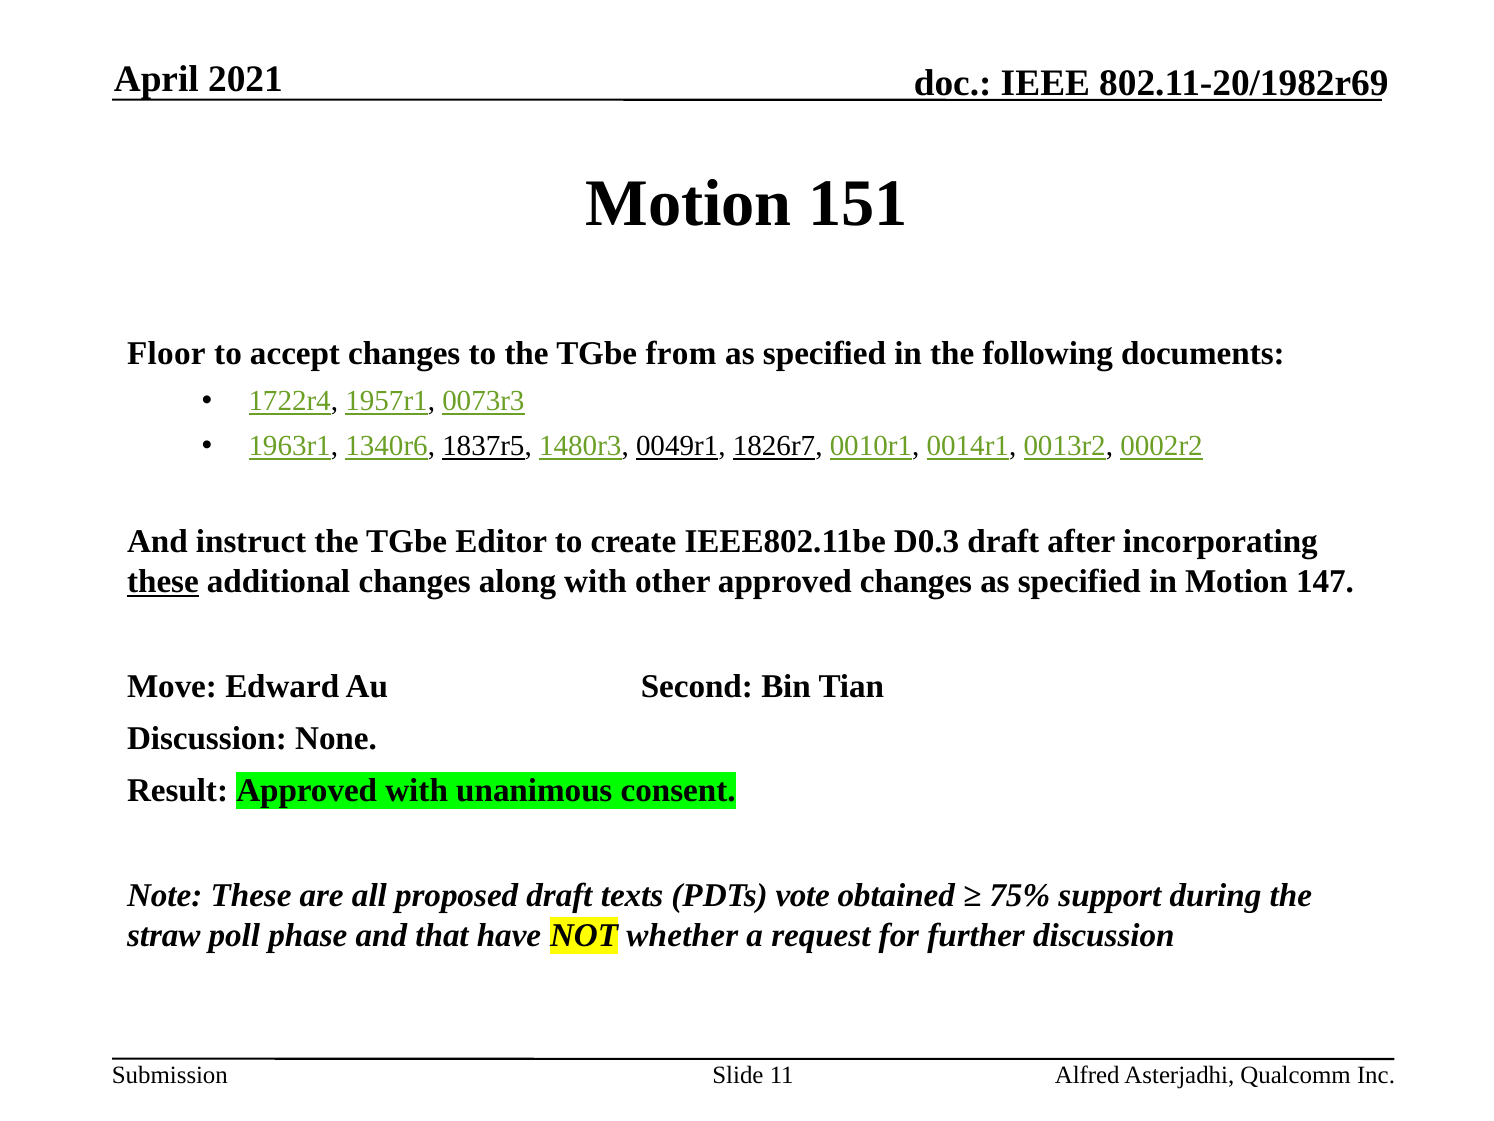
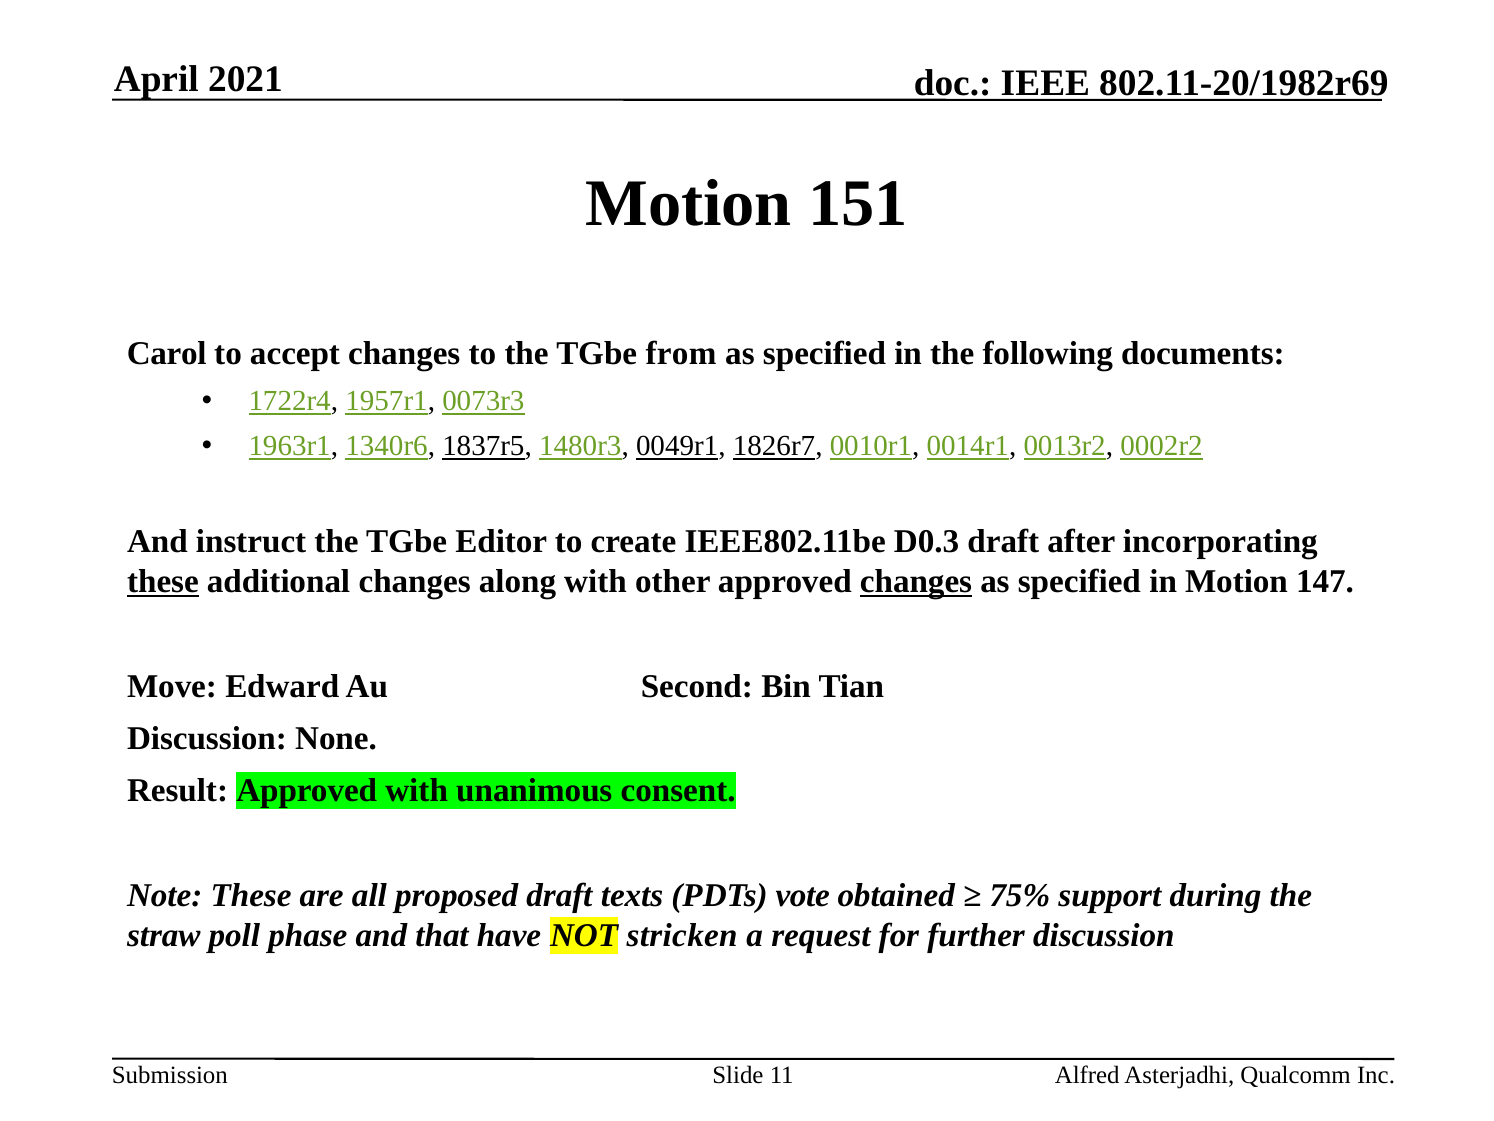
Floor: Floor -> Carol
changes at (916, 581) underline: none -> present
whether: whether -> stricken
